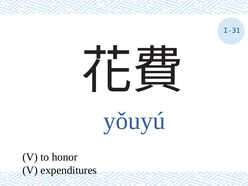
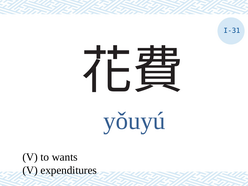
honor: honor -> wants
